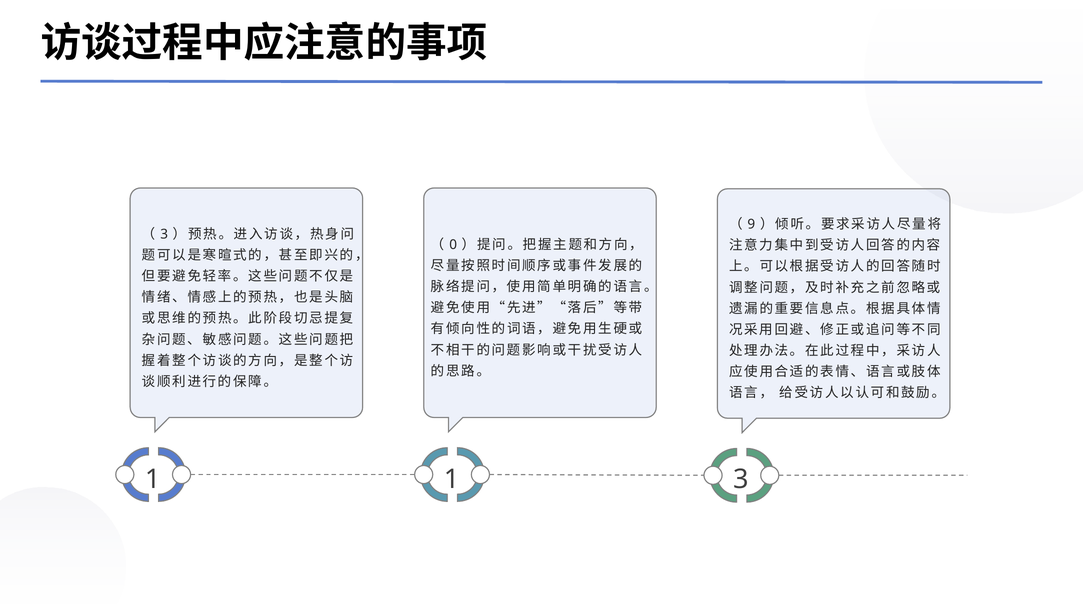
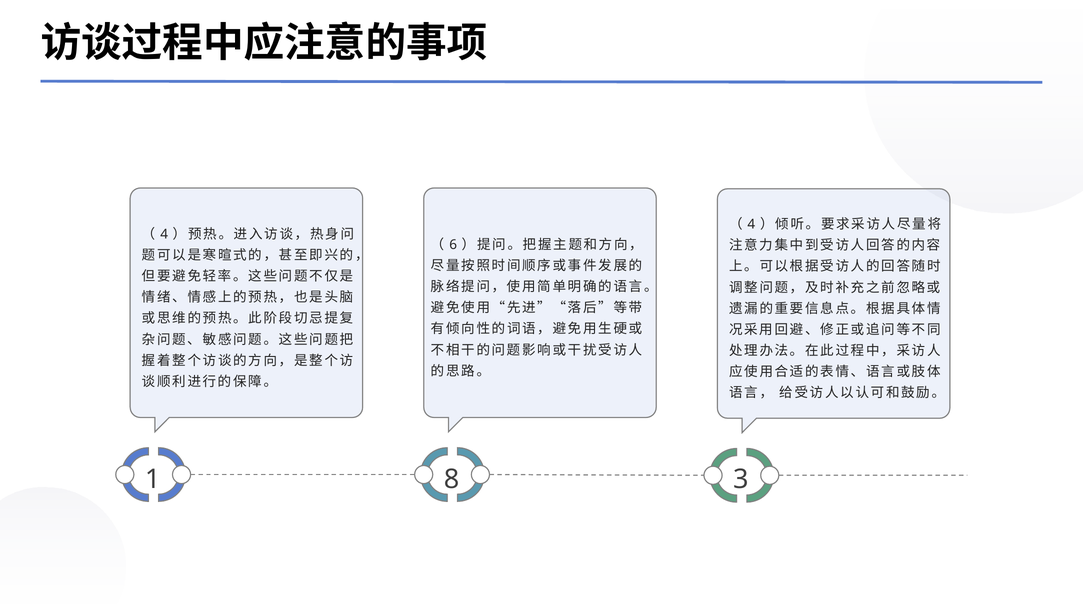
9 at (751, 224): 9 -> 4
3 at (164, 234): 3 -> 4
0: 0 -> 6
1 1: 1 -> 8
